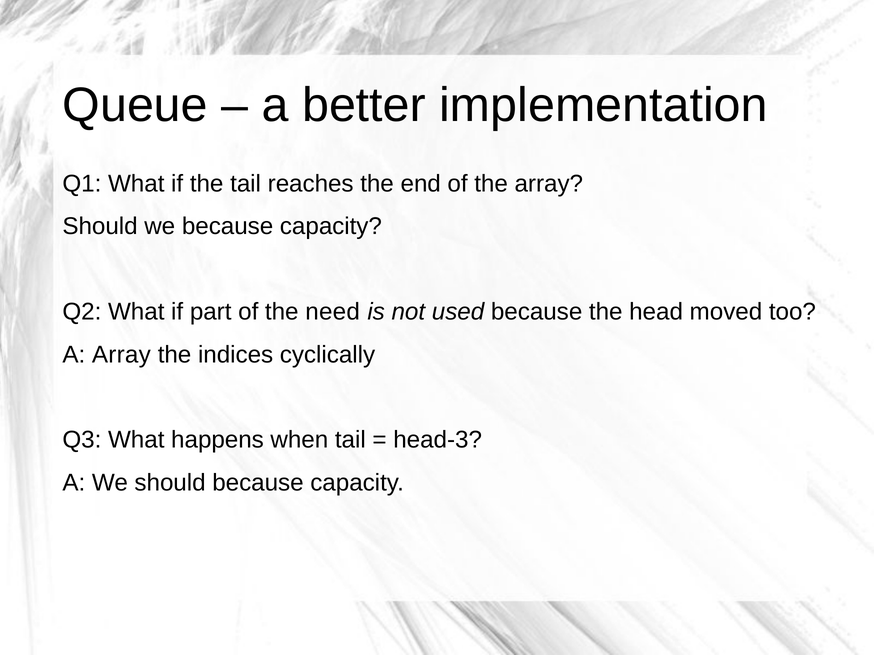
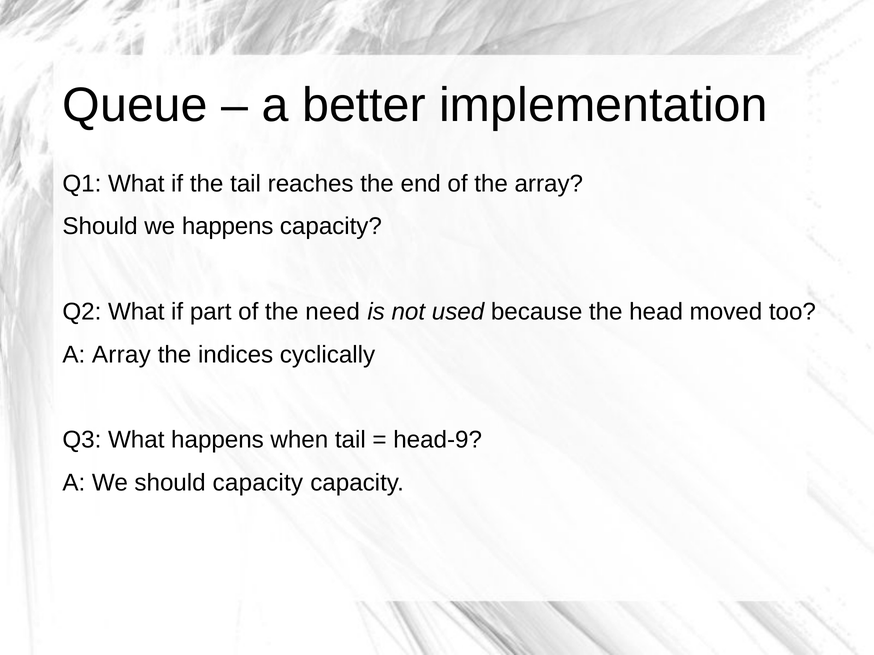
we because: because -> happens
head-3: head-3 -> head-9
should because: because -> capacity
